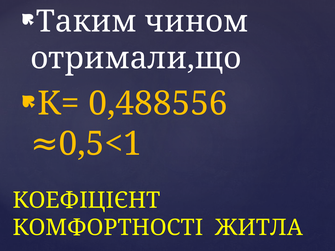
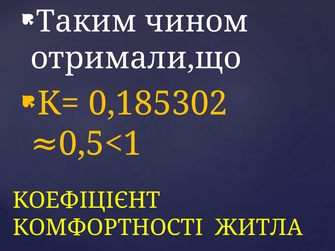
0,488556: 0,488556 -> 0,185302
